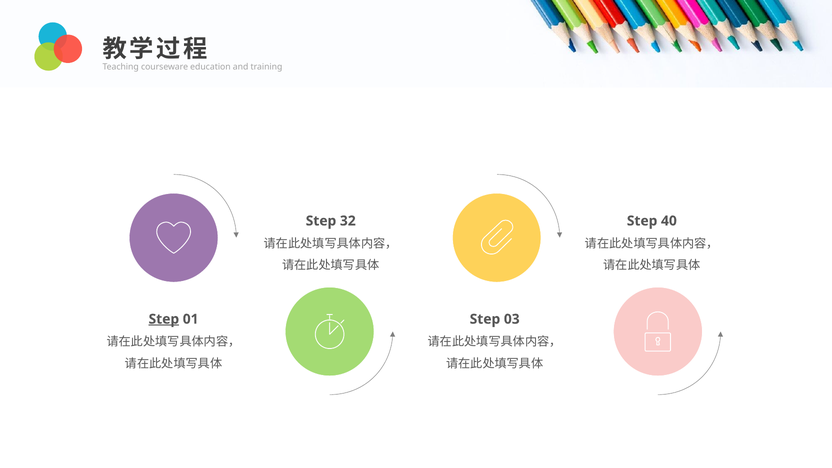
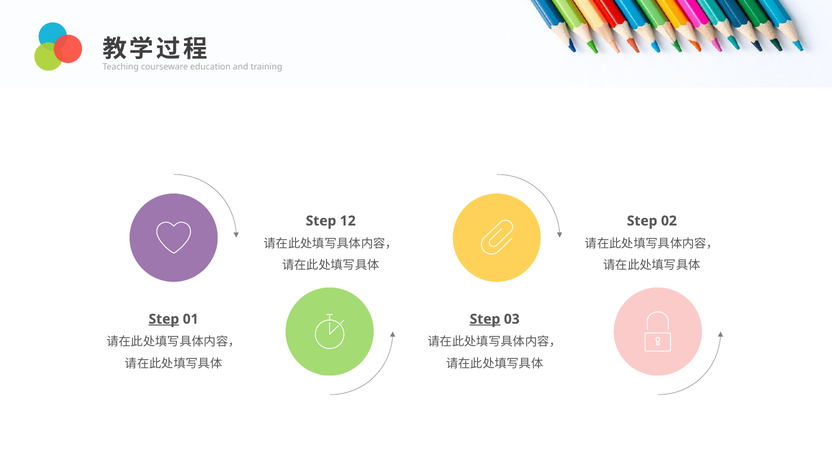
32: 32 -> 12
40: 40 -> 02
Step at (485, 319) underline: none -> present
